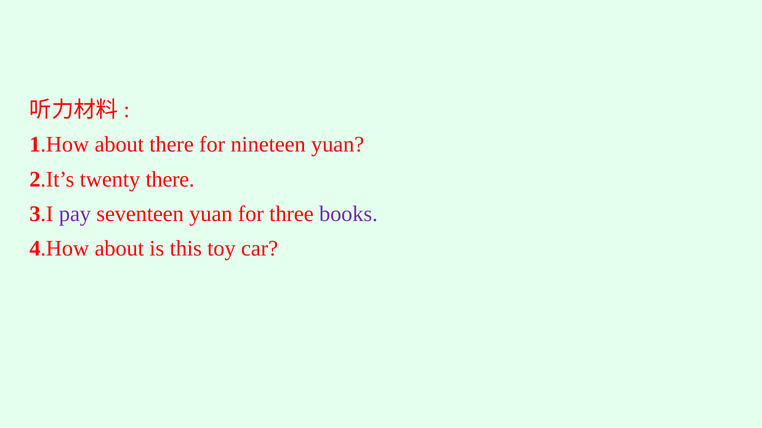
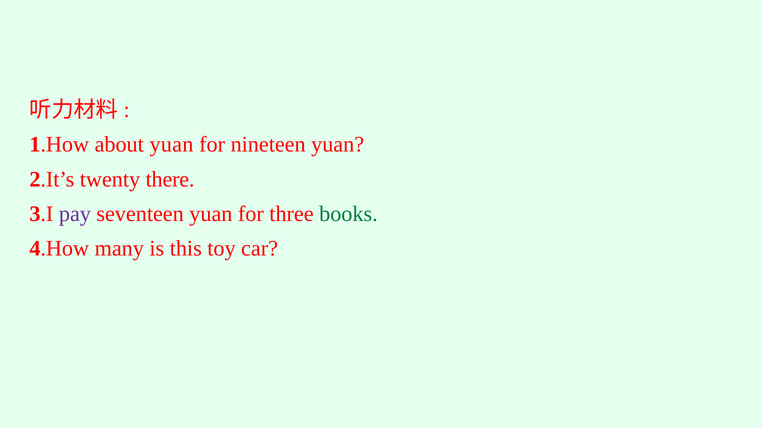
about there: there -> yuan
books colour: purple -> green
4.How about: about -> many
